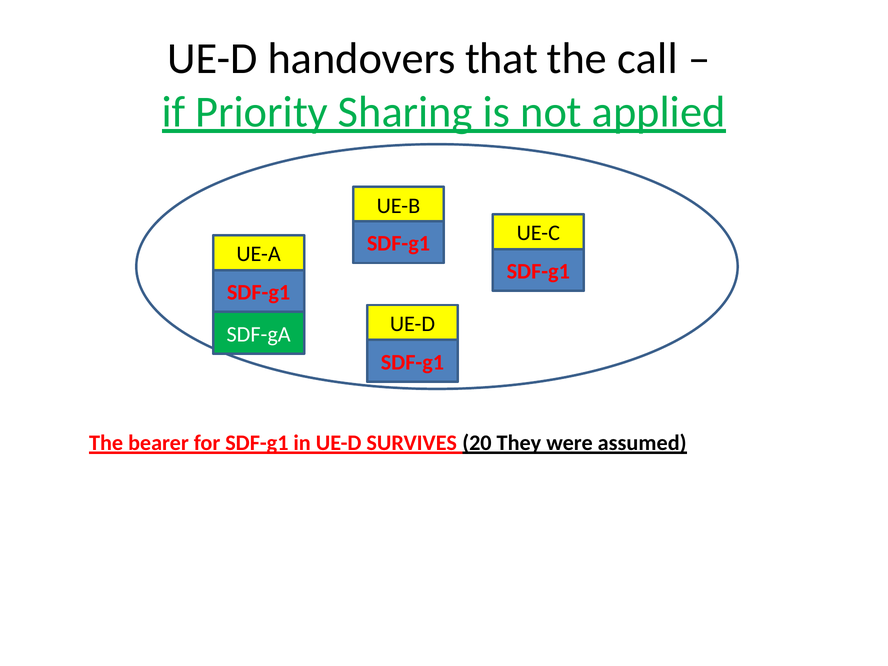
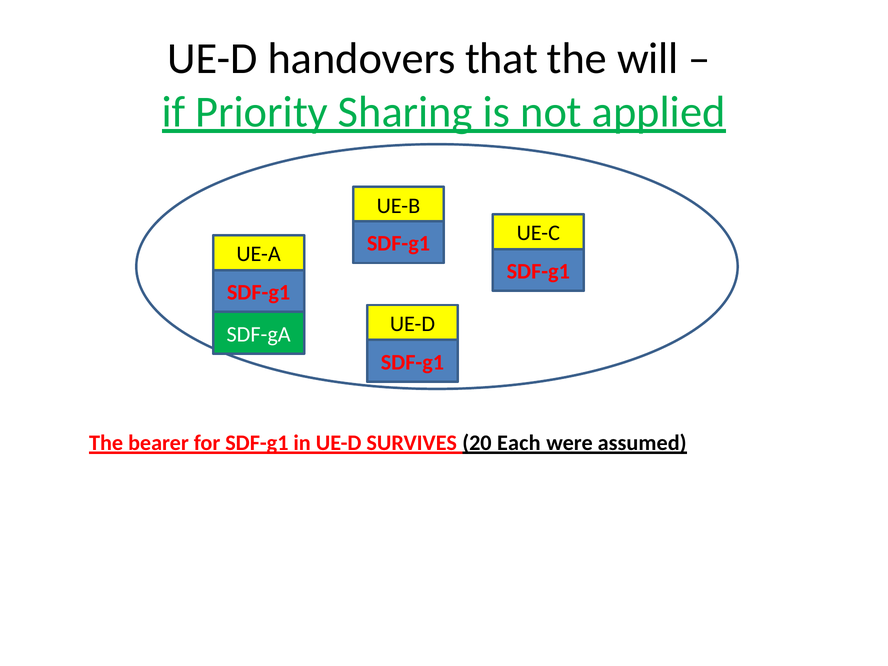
call: call -> will
They: They -> Each
